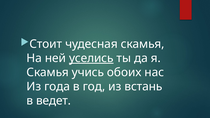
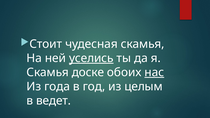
учись: учись -> доске
нас underline: none -> present
встань: встань -> целым
